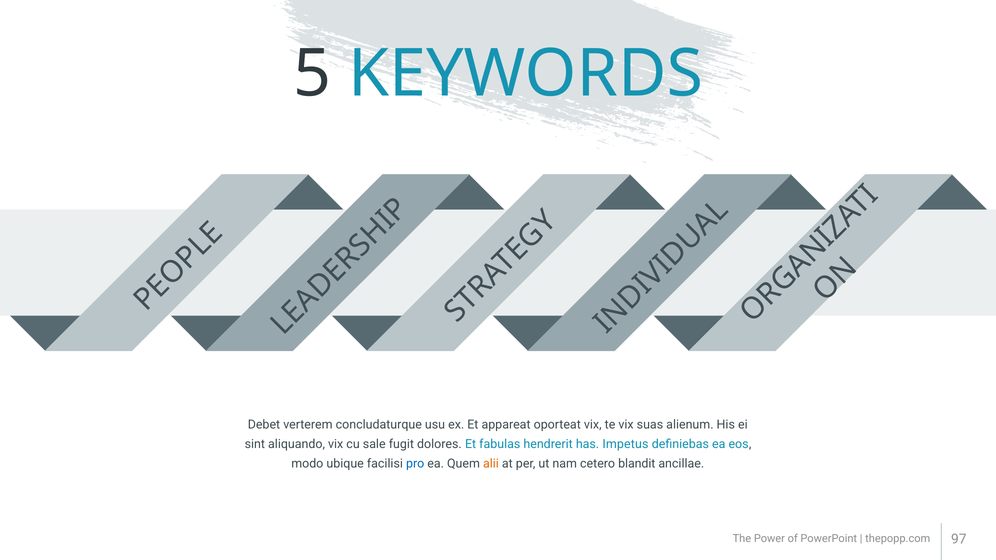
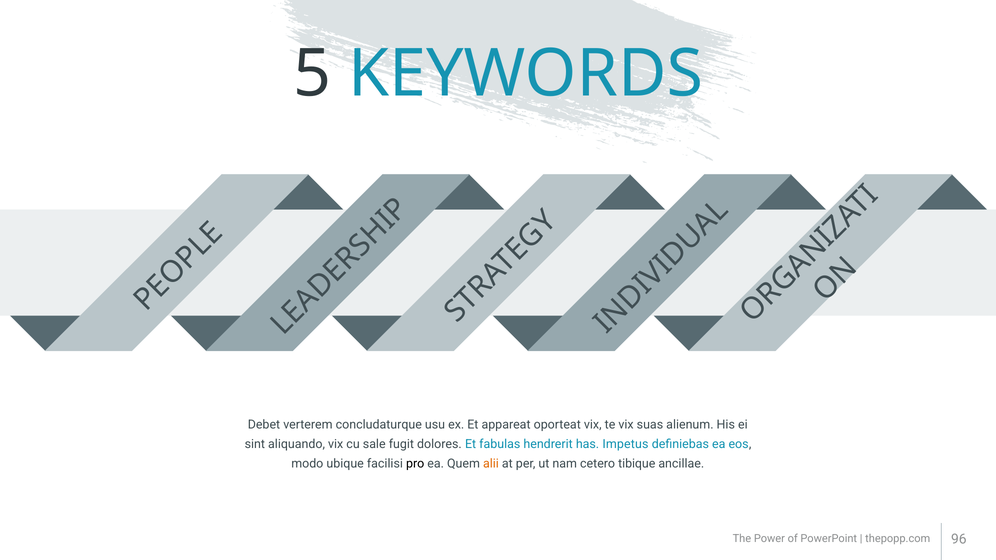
pro colour: blue -> black
blandit: blandit -> tibique
97: 97 -> 96
